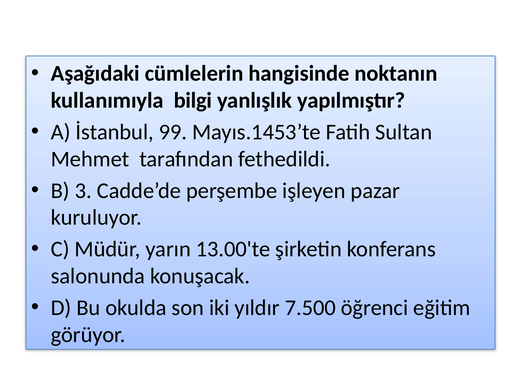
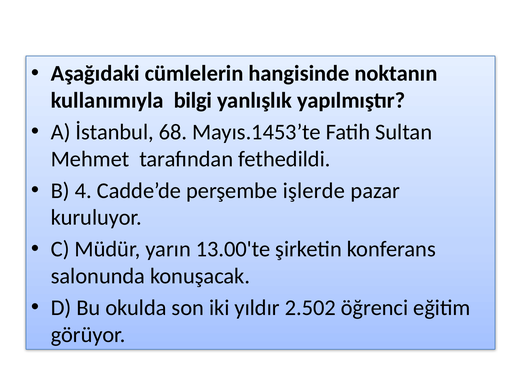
99: 99 -> 68
3: 3 -> 4
işleyen: işleyen -> işlerde
7.500: 7.500 -> 2.502
